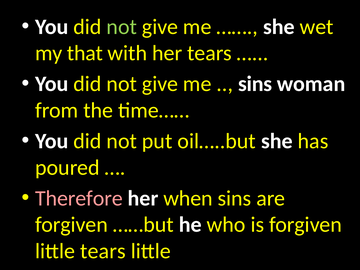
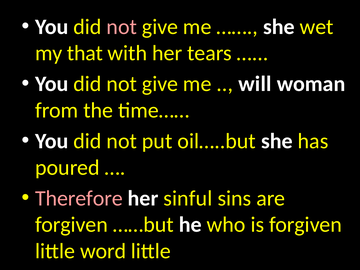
not at (122, 27) colour: light green -> pink
sins at (255, 84): sins -> will
when: when -> sinful
little tears: tears -> word
